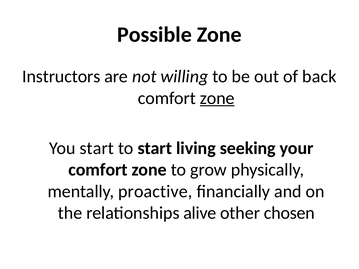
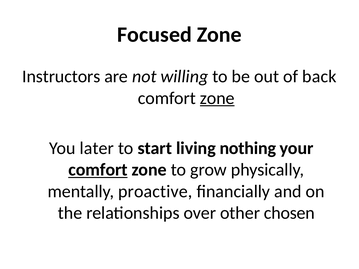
Possible: Possible -> Focused
You start: start -> later
seeking: seeking -> nothing
comfort at (98, 170) underline: none -> present
alive: alive -> over
